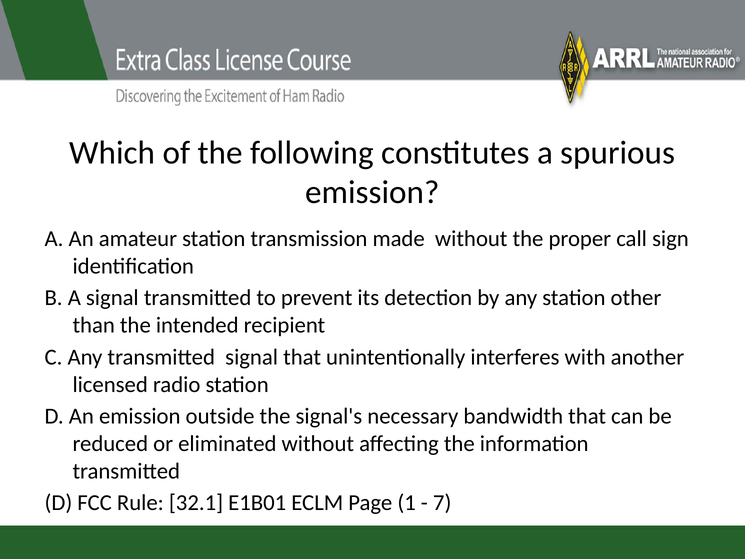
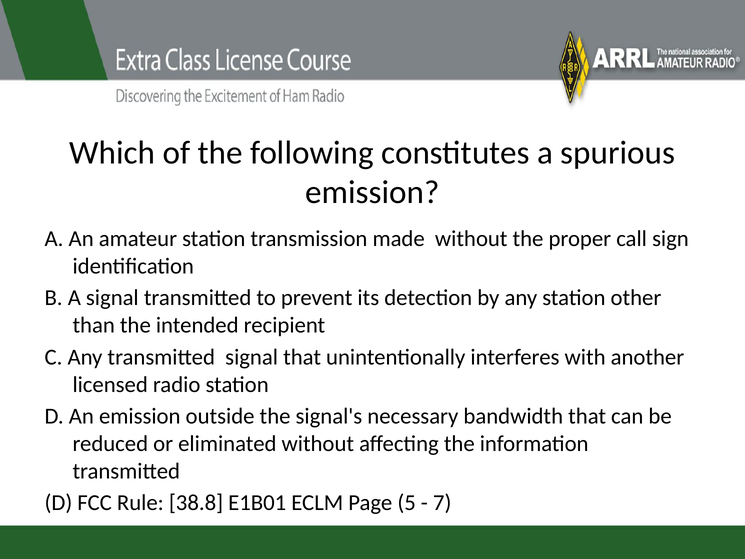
32.1: 32.1 -> 38.8
1: 1 -> 5
